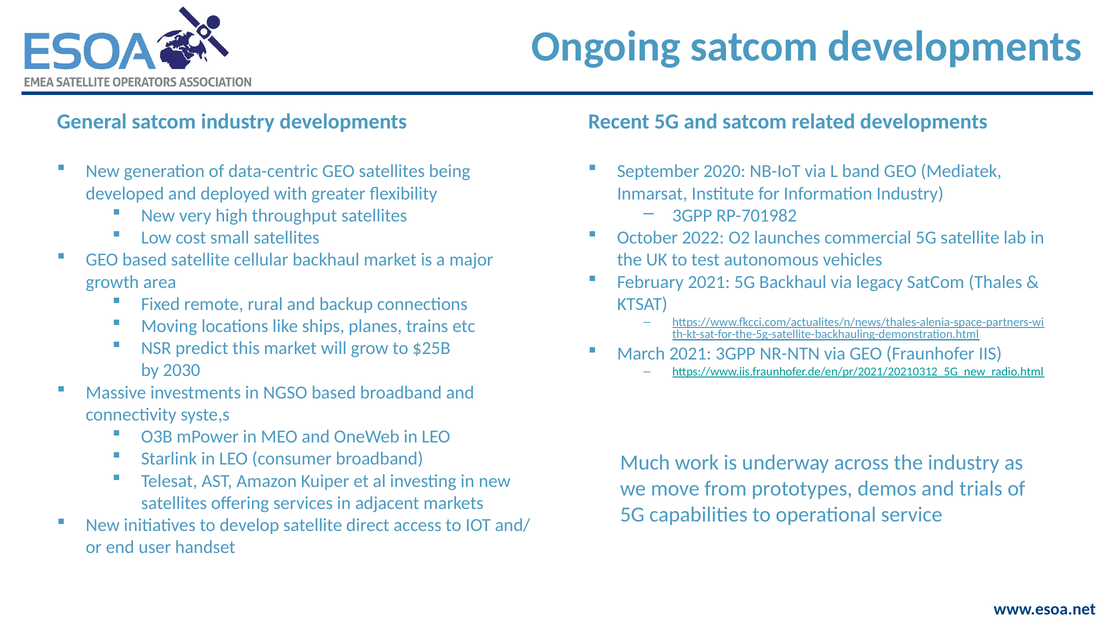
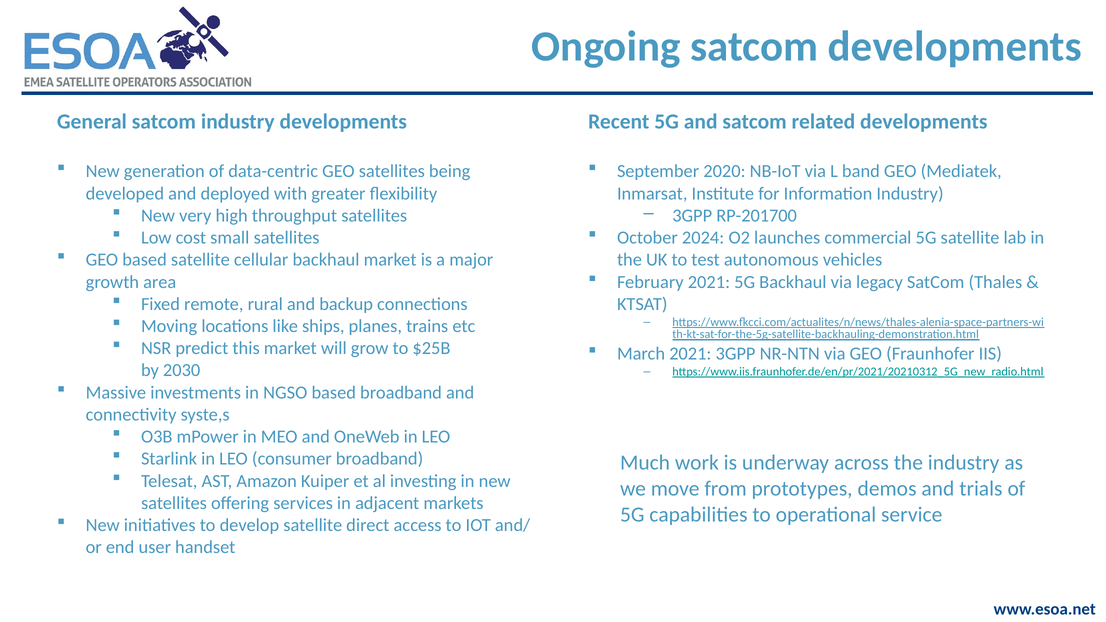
RP-701982: RP-701982 -> RP-201700
2022: 2022 -> 2024
